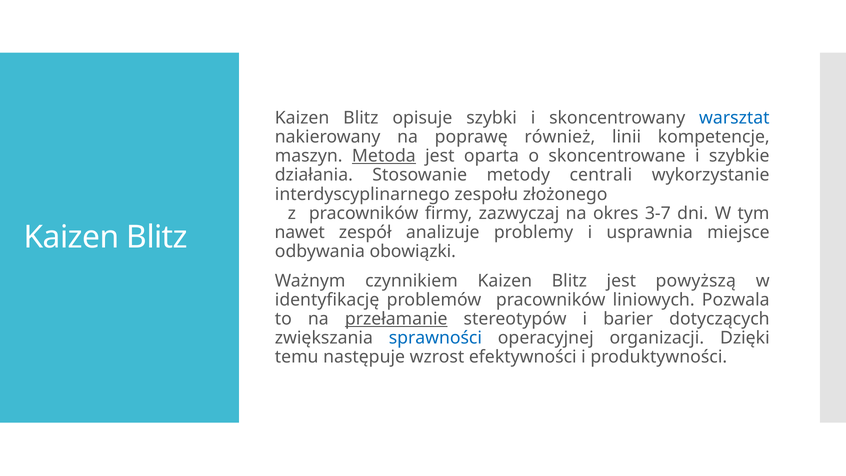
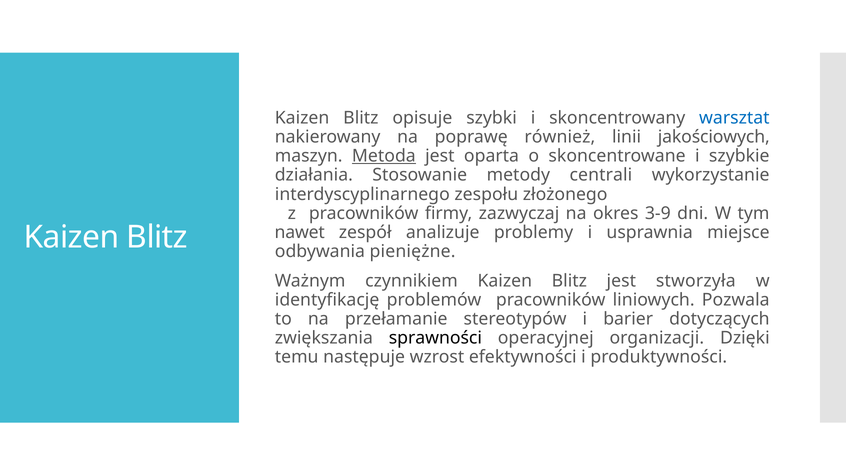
kompetencje: kompetencje -> jakościowych
3-7: 3-7 -> 3-9
obowiązki: obowiązki -> pieniężne
powyższą: powyższą -> stworzyła
przełamanie underline: present -> none
sprawności colour: blue -> black
